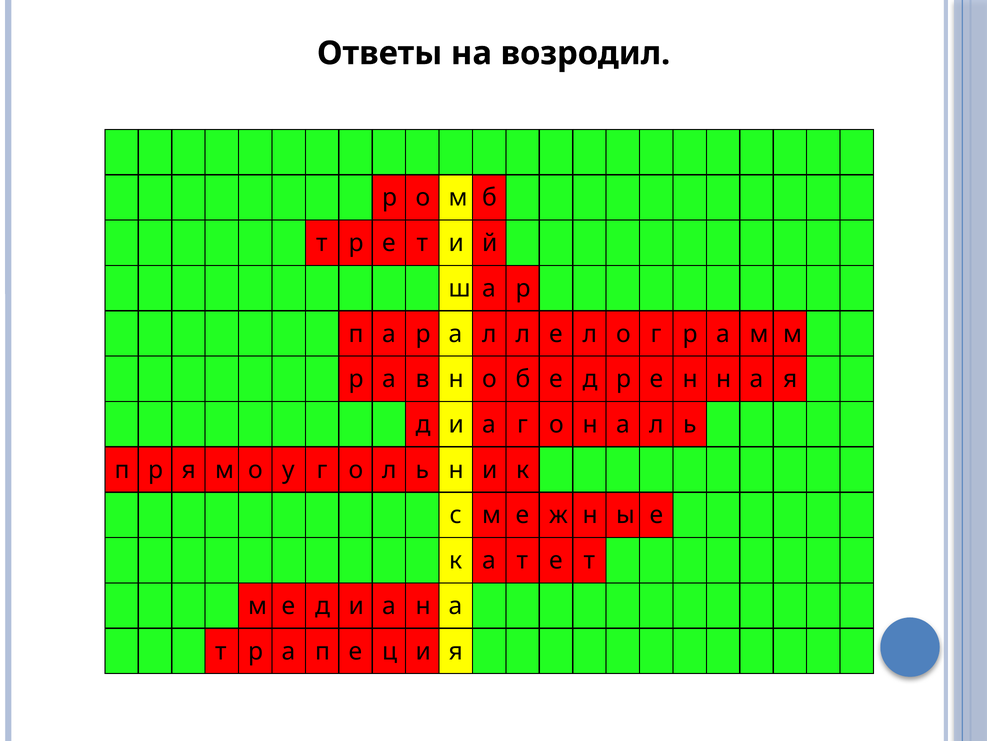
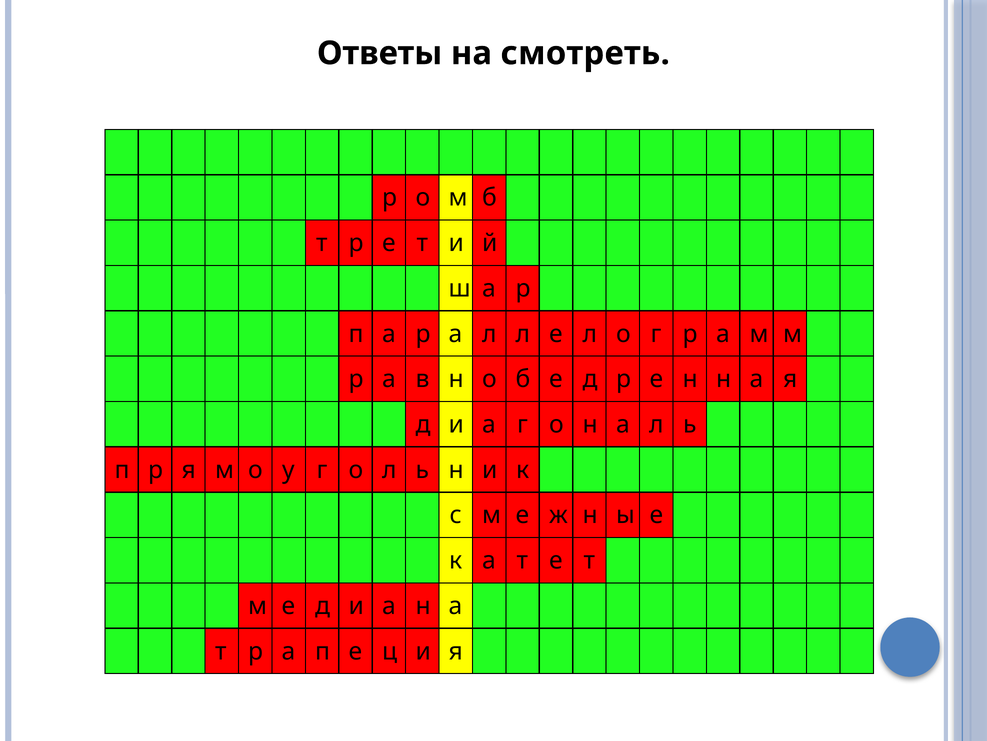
возродил: возродил -> смотреть
